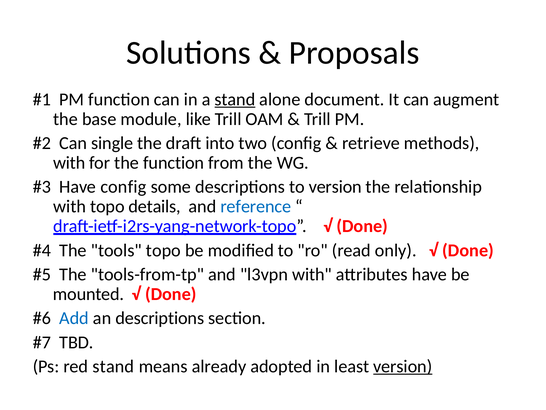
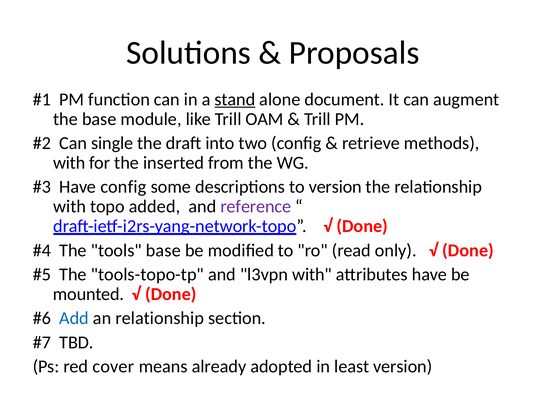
the function: function -> inserted
details: details -> added
reference colour: blue -> purple
tools topo: topo -> base
tools-from-tp: tools-from-tp -> tools-topo-tp
an descriptions: descriptions -> relationship
red stand: stand -> cover
version at (403, 366) underline: present -> none
